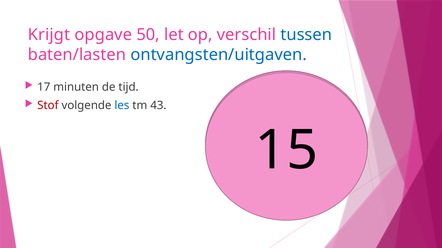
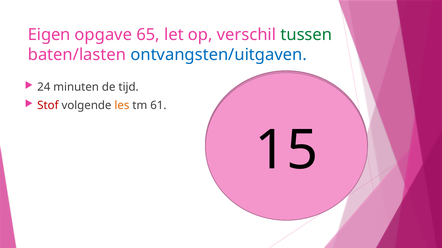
Krijgt: Krijgt -> Eigen
50: 50 -> 65
tussen colour: blue -> green
17: 17 -> 24
les colour: blue -> orange
43: 43 -> 61
